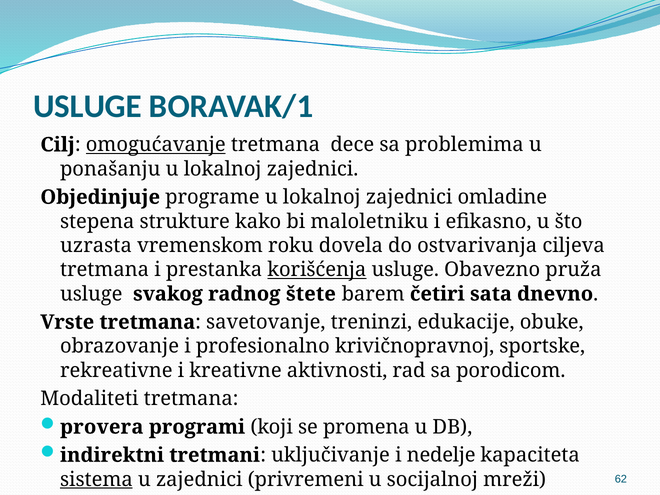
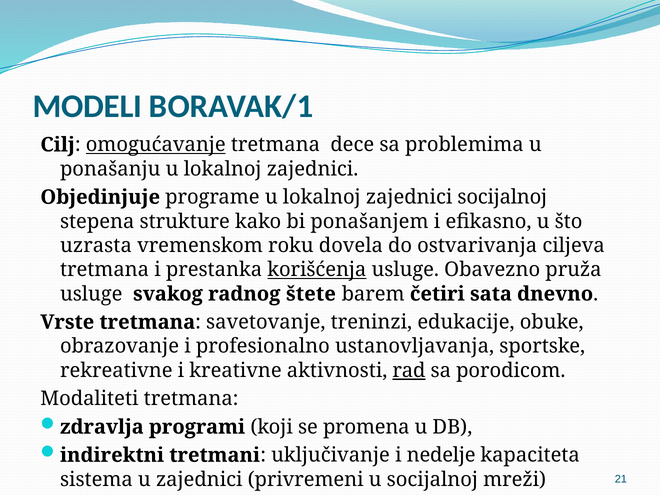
USLUGE at (87, 106): USLUGE -> MODELI
zajednici omladine: omladine -> socijalnoj
maloletniku: maloletniku -> ponašanjem
krivičnopravnoj: krivičnopravnoj -> ustanovljavanja
rad underline: none -> present
provera: provera -> zdravlja
sistema underline: present -> none
62: 62 -> 21
